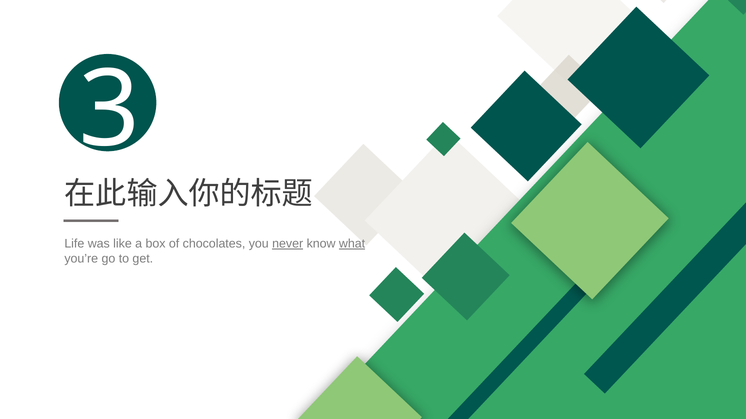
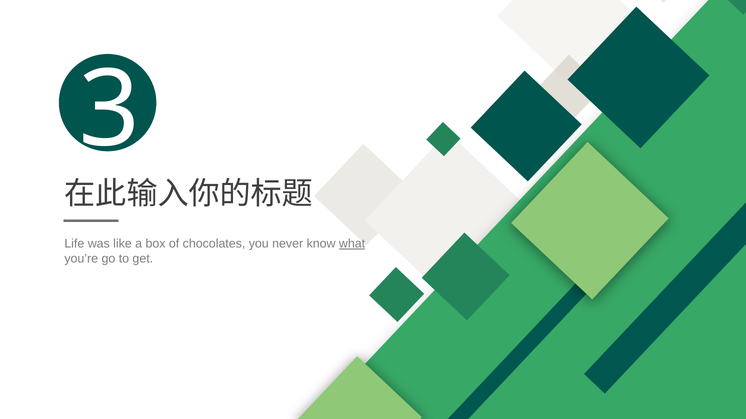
never underline: present -> none
